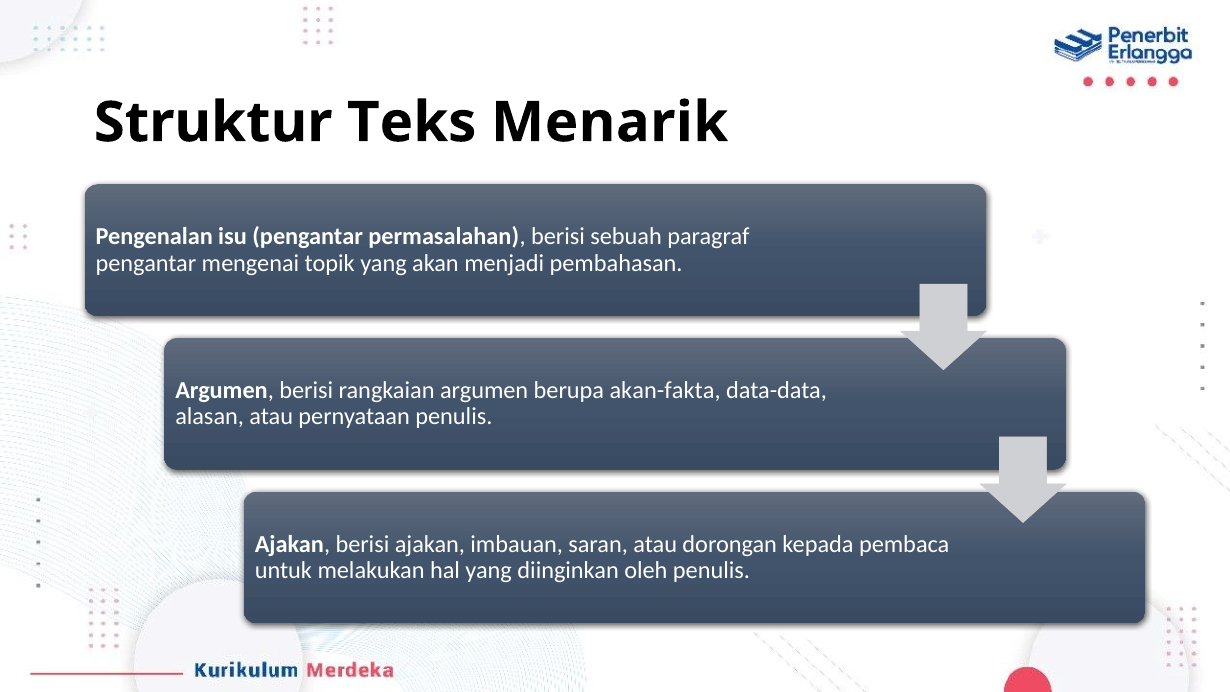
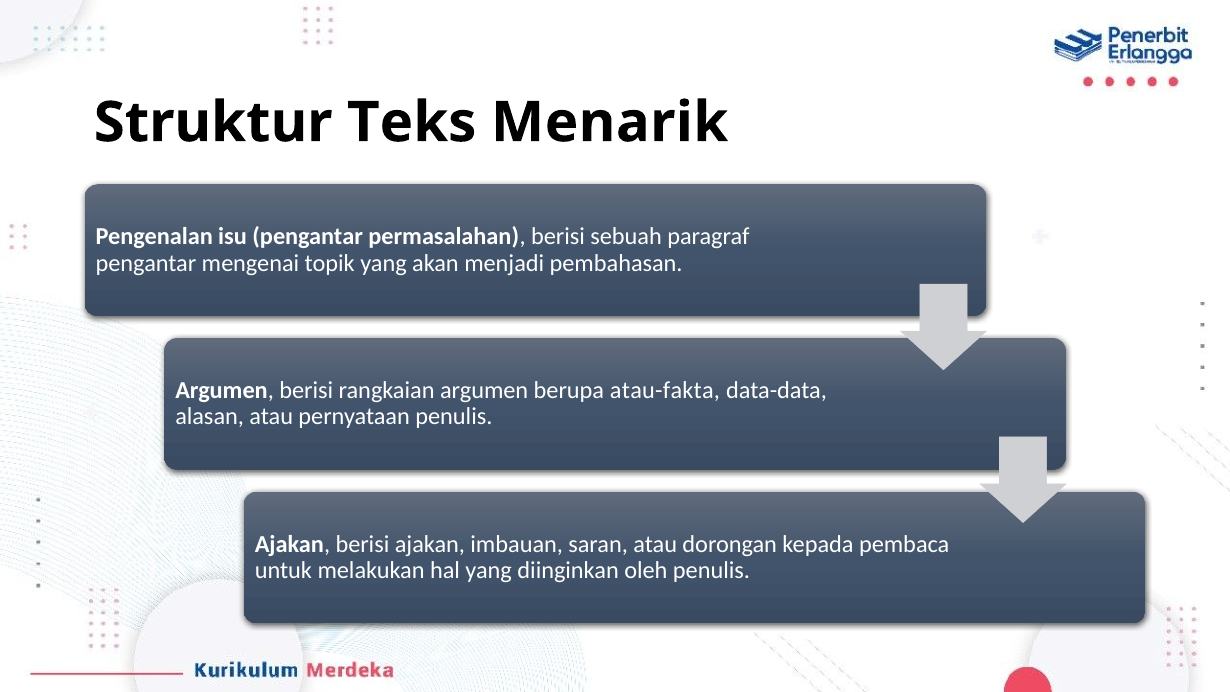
akan-fakta: akan-fakta -> atau-fakta
